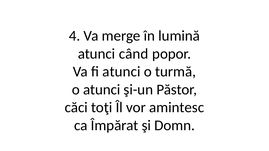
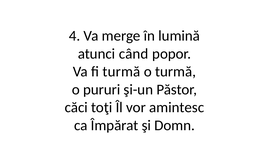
fi atunci: atunci -> turmă
o atunci: atunci -> pururi
